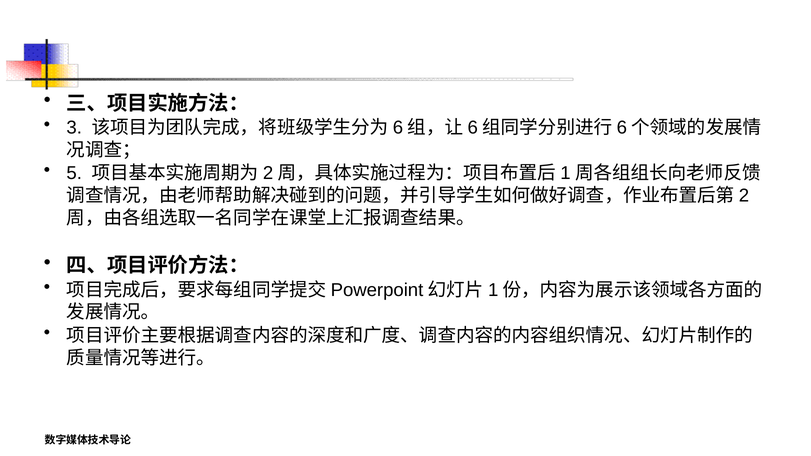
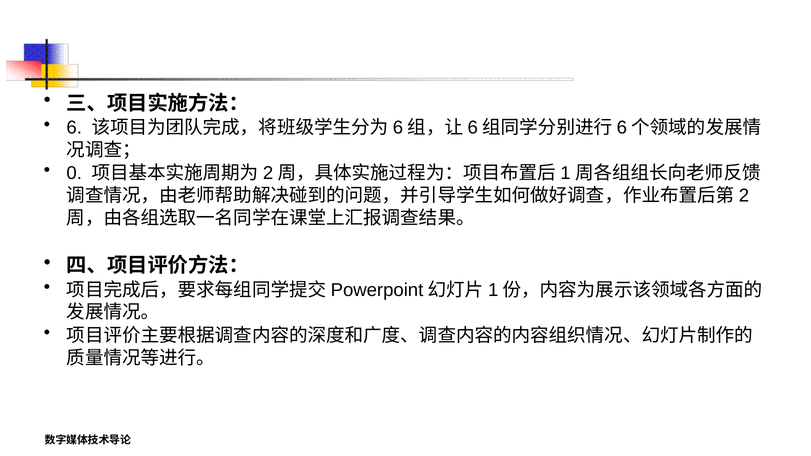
3: 3 -> 6
5: 5 -> 0
